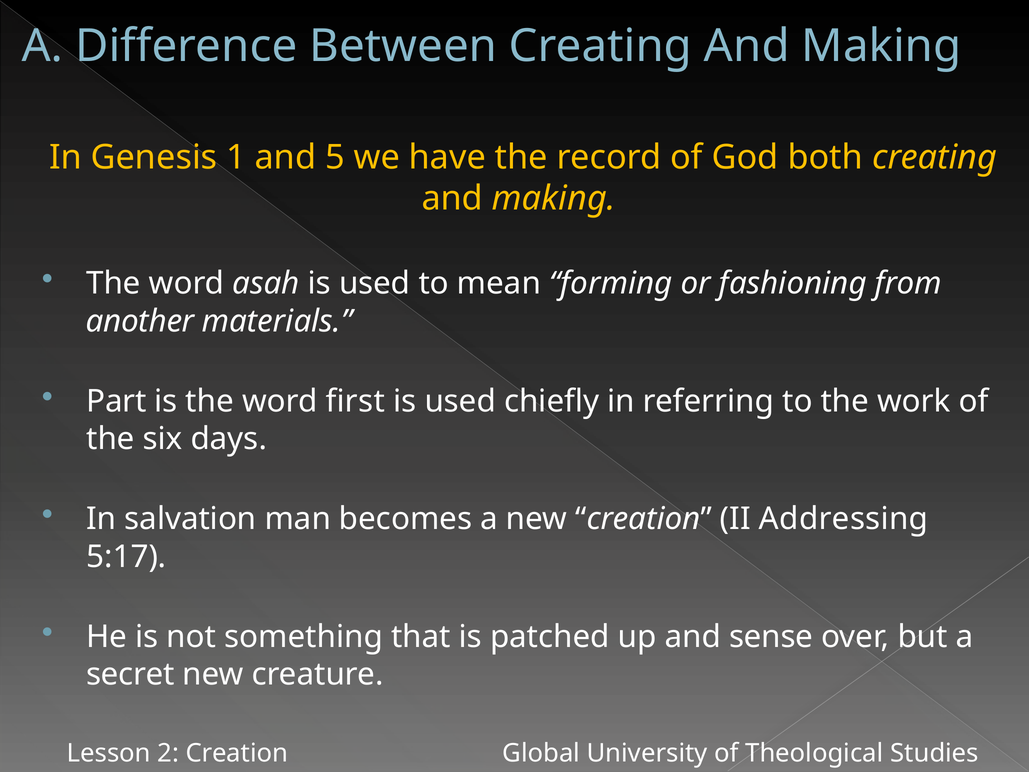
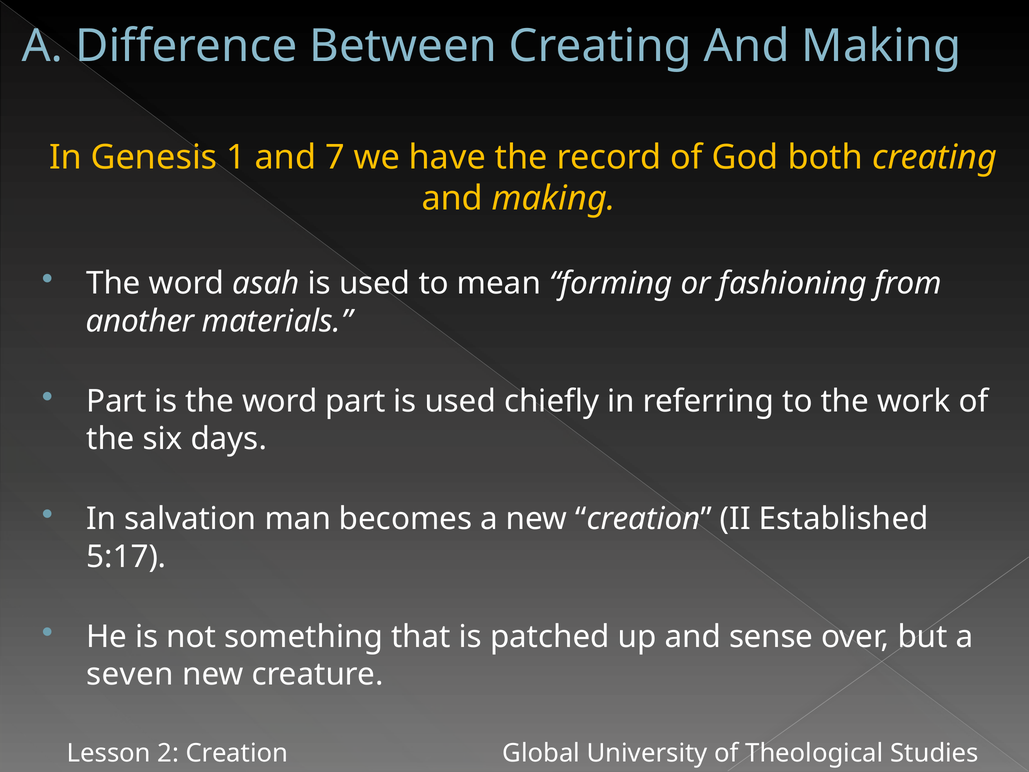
5: 5 -> 7
word first: first -> part
Addressing: Addressing -> Established
secret: secret -> seven
